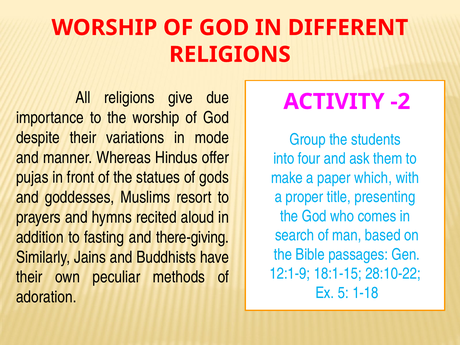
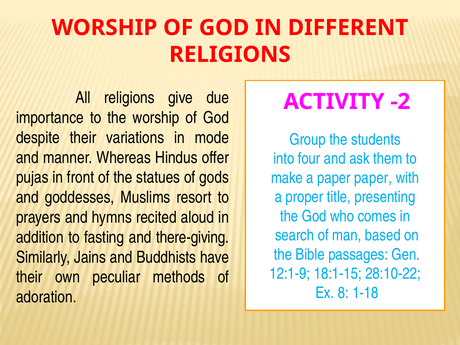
paper which: which -> paper
5: 5 -> 8
